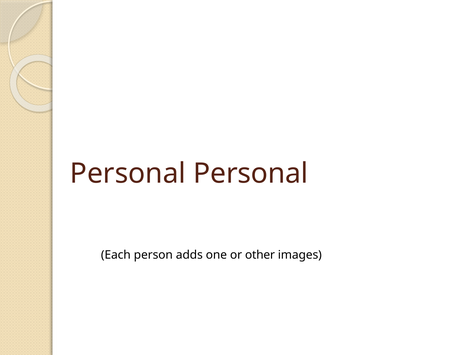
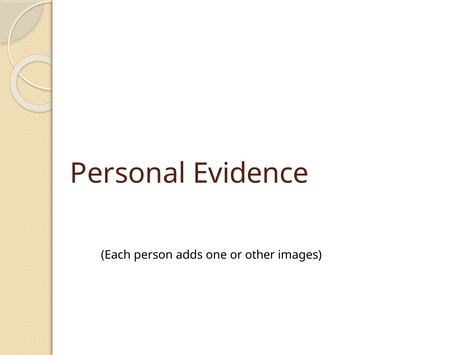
Personal Personal: Personal -> Evidence
